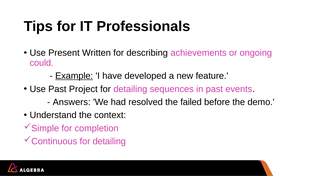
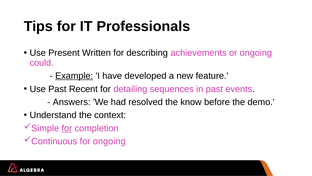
Project: Project -> Recent
failed: failed -> know
for at (67, 128) underline: none -> present
detailing at (109, 141): detailing -> ongoing
